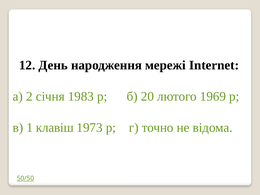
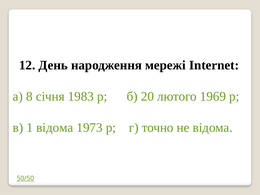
2: 2 -> 8
1 клавіш: клавіш -> відома
